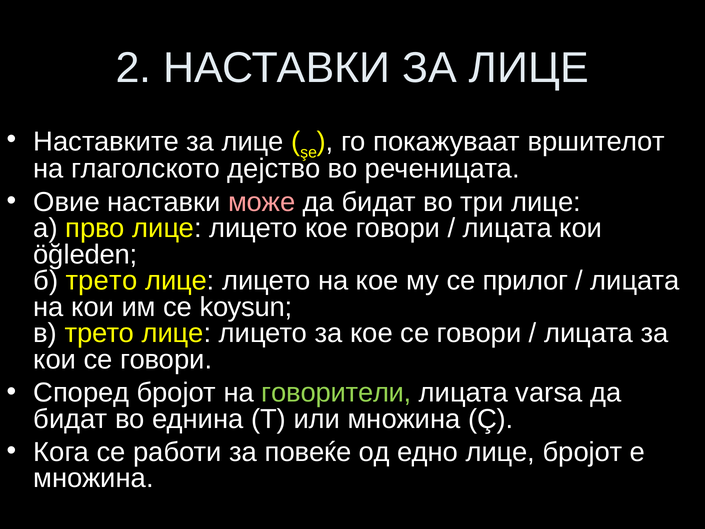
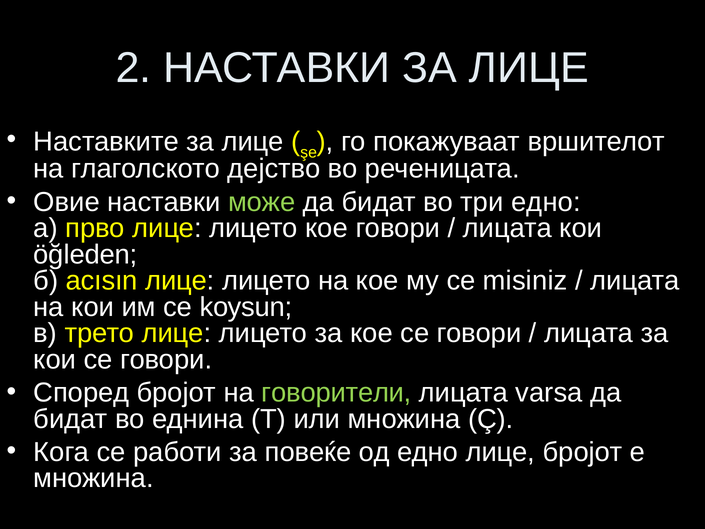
може colour: pink -> light green
три лице: лице -> едно
б трето: трето -> acısın
прилог: прилог -> misiniz
